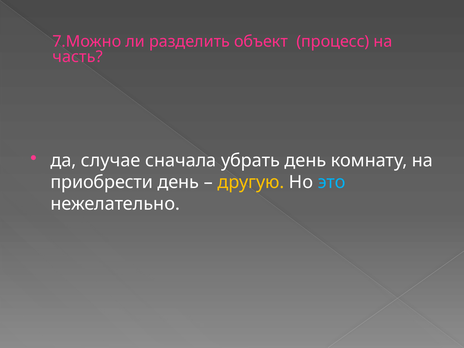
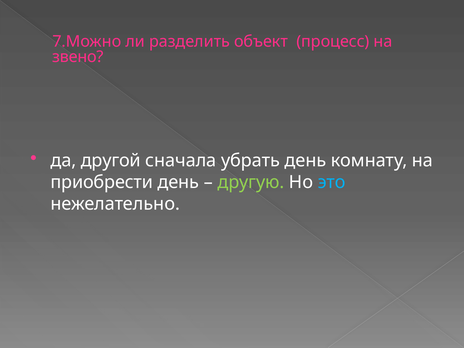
часть: часть -> звено
случае: случае -> другой
другую colour: yellow -> light green
